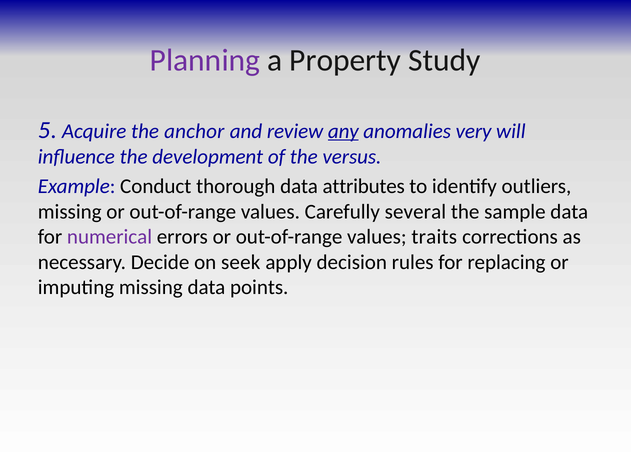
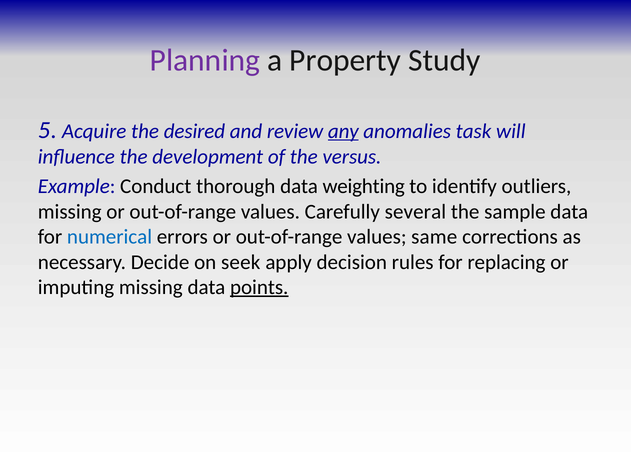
anchor: anchor -> desired
very: very -> task
attributes: attributes -> weighting
numerical colour: purple -> blue
traits: traits -> same
points underline: none -> present
